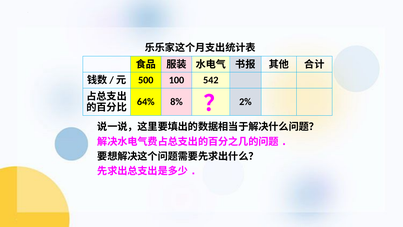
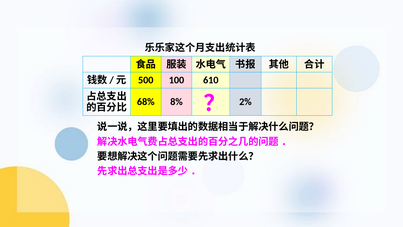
542: 542 -> 610
64%: 64% -> 68%
